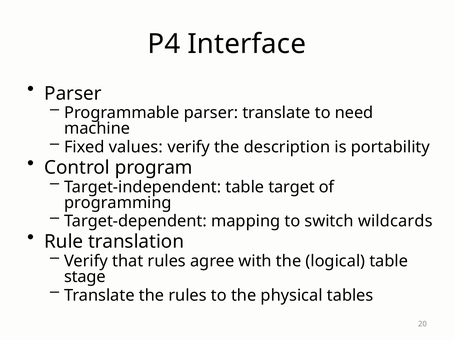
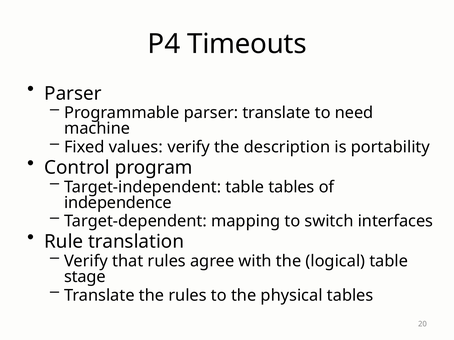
Interface: Interface -> Timeouts
table target: target -> tables
programming: programming -> independence
wildcards: wildcards -> interfaces
